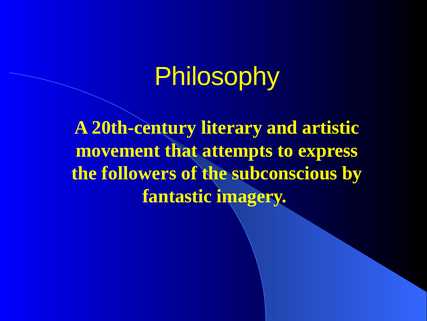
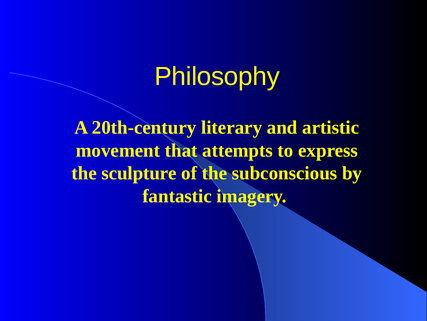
followers: followers -> sculpture
